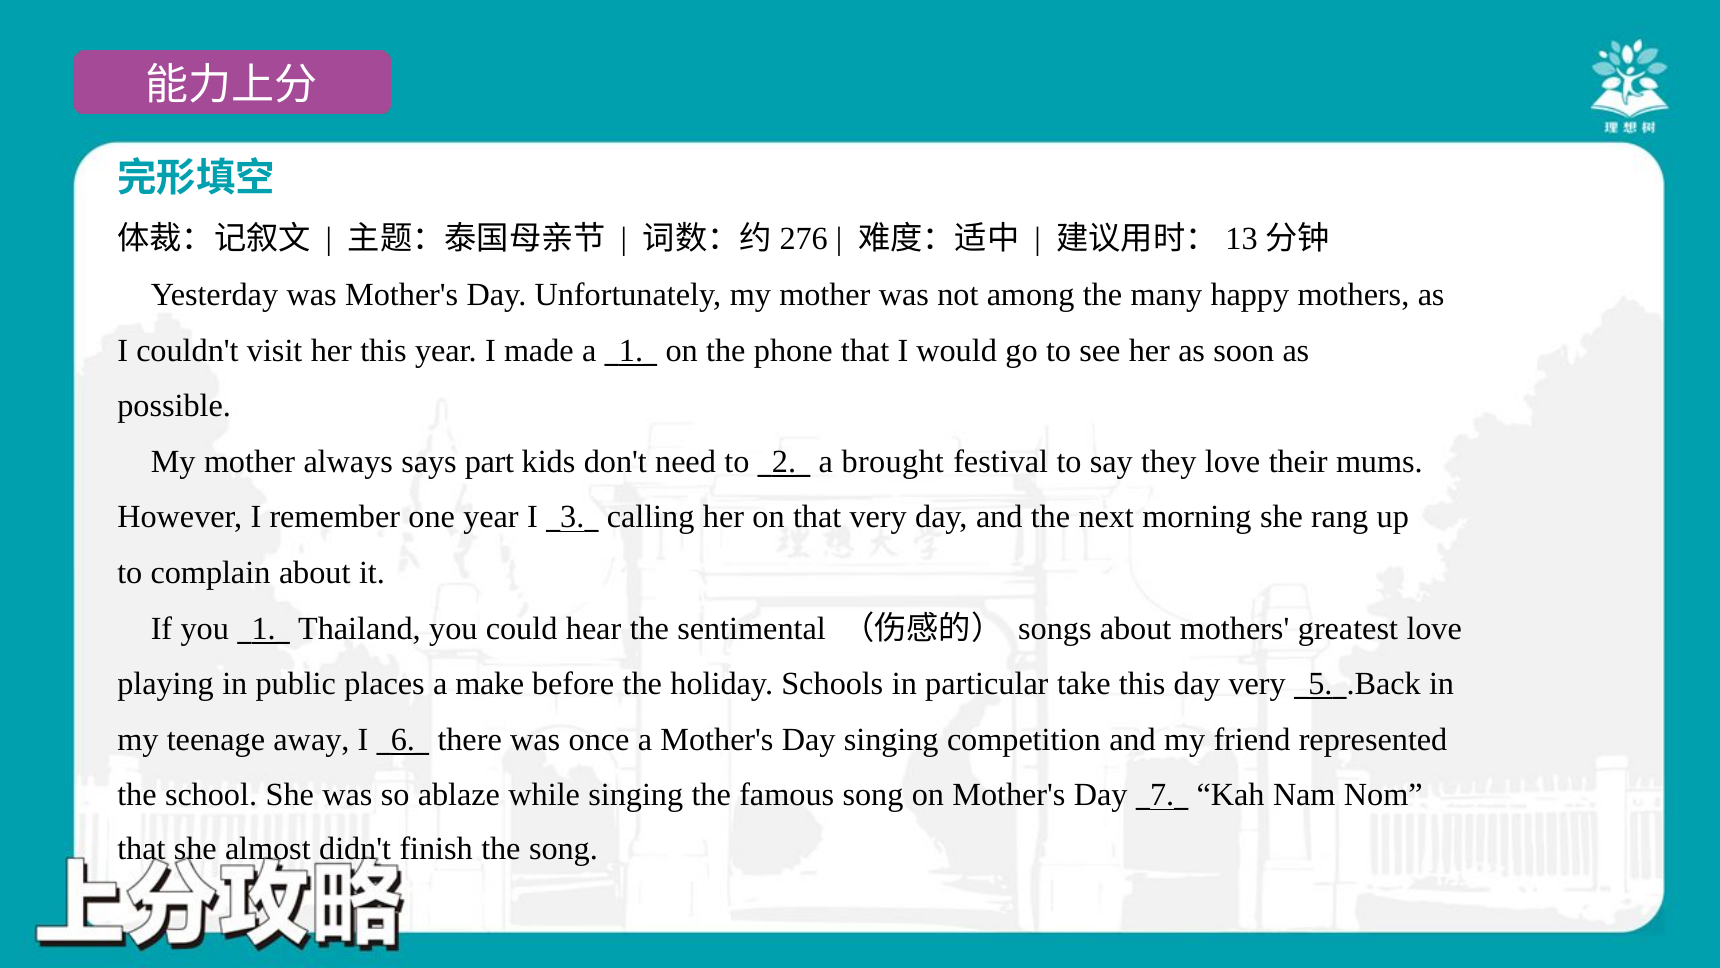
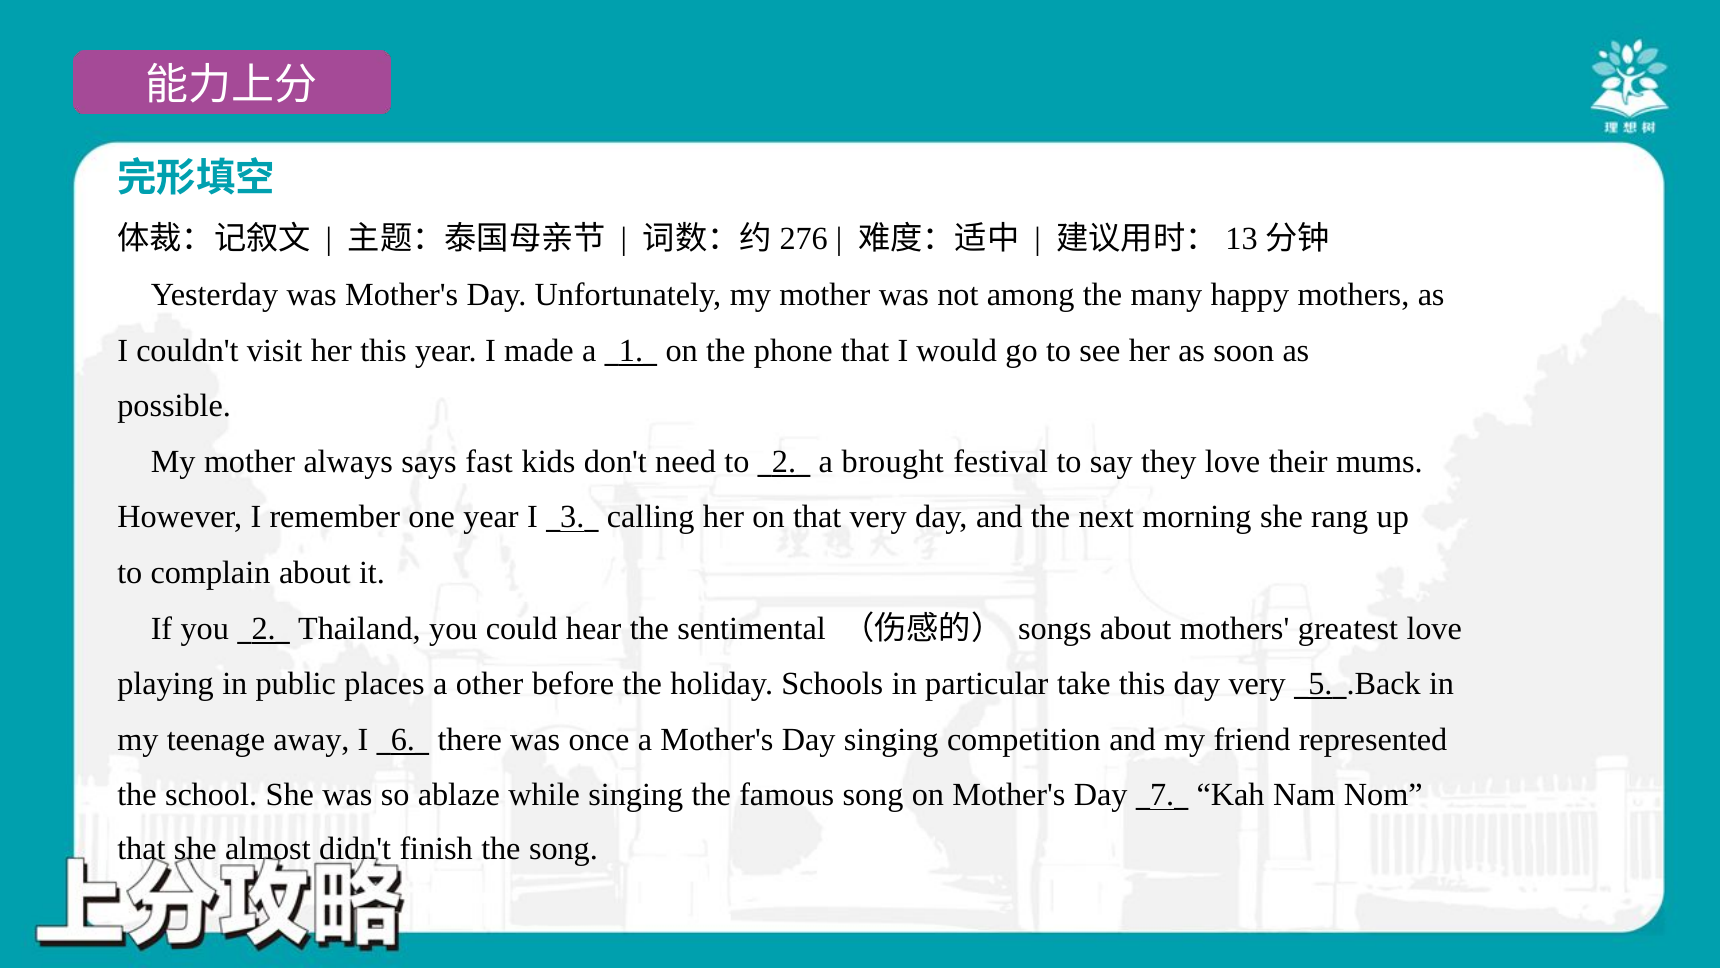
part: part -> fast
1 at (264, 628): 1 -> 2
make: make -> other
